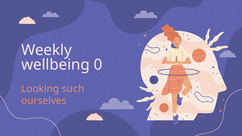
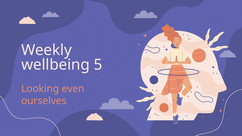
0: 0 -> 5
such: such -> even
